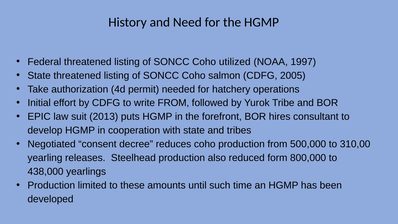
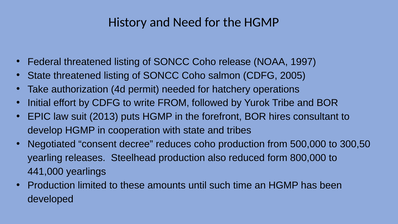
utilized: utilized -> release
310,00: 310,00 -> 300,50
438,000: 438,000 -> 441,000
